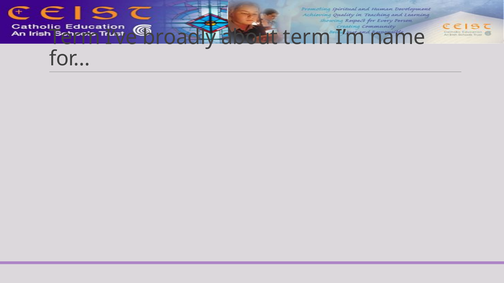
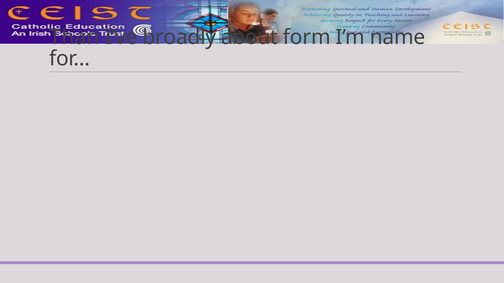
Term at (75, 37): Term -> Than
about term: term -> form
